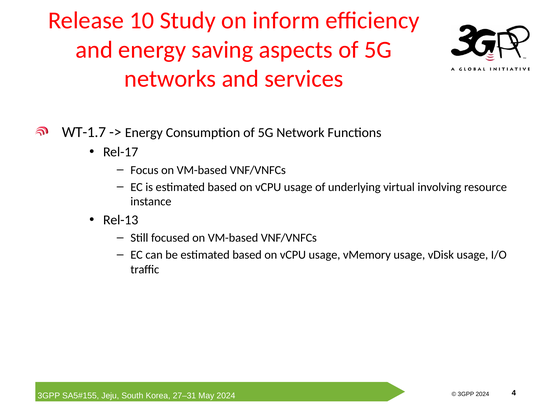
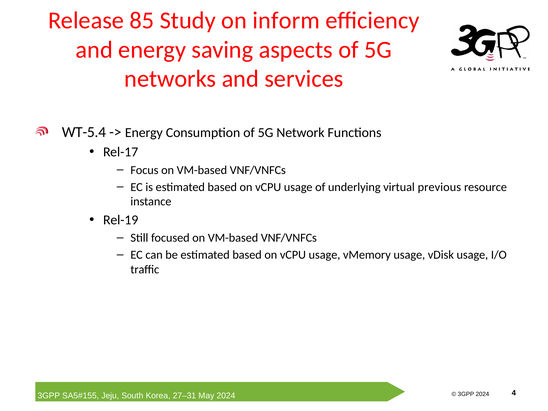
10: 10 -> 85
WT-1.7: WT-1.7 -> WT-5.4
involving: involving -> previous
Rel-13: Rel-13 -> Rel-19
